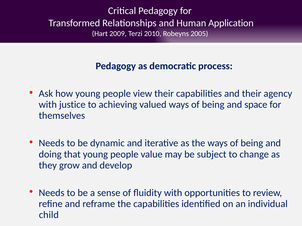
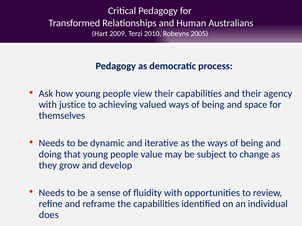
Application: Application -> Australians
child: child -> does
